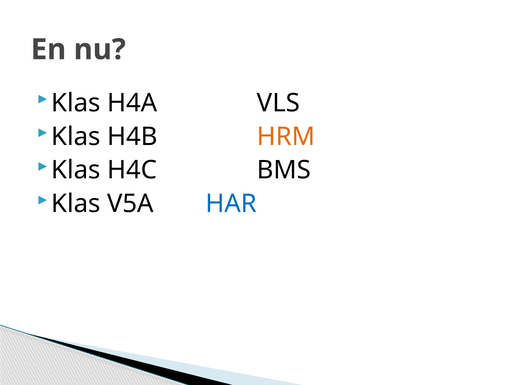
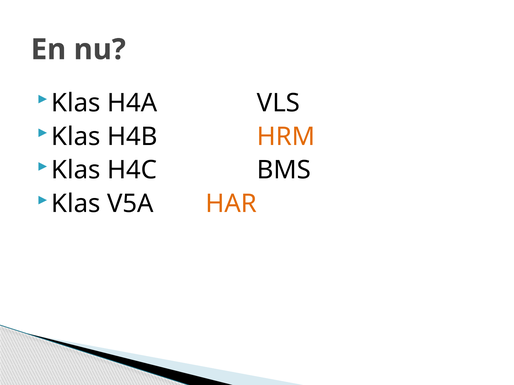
HAR colour: blue -> orange
